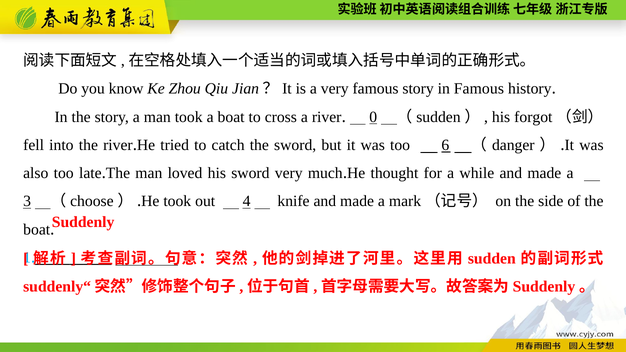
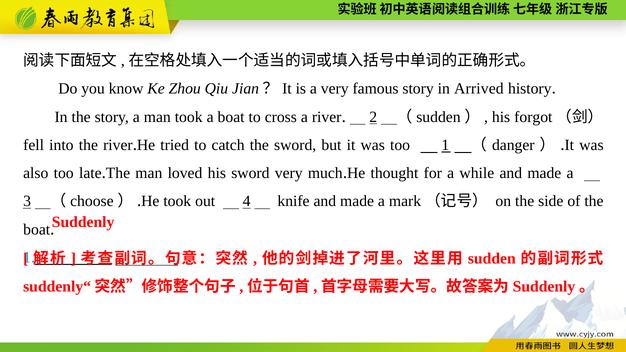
in Famous: Famous -> Arrived
0: 0 -> 2
too 6: 6 -> 1
